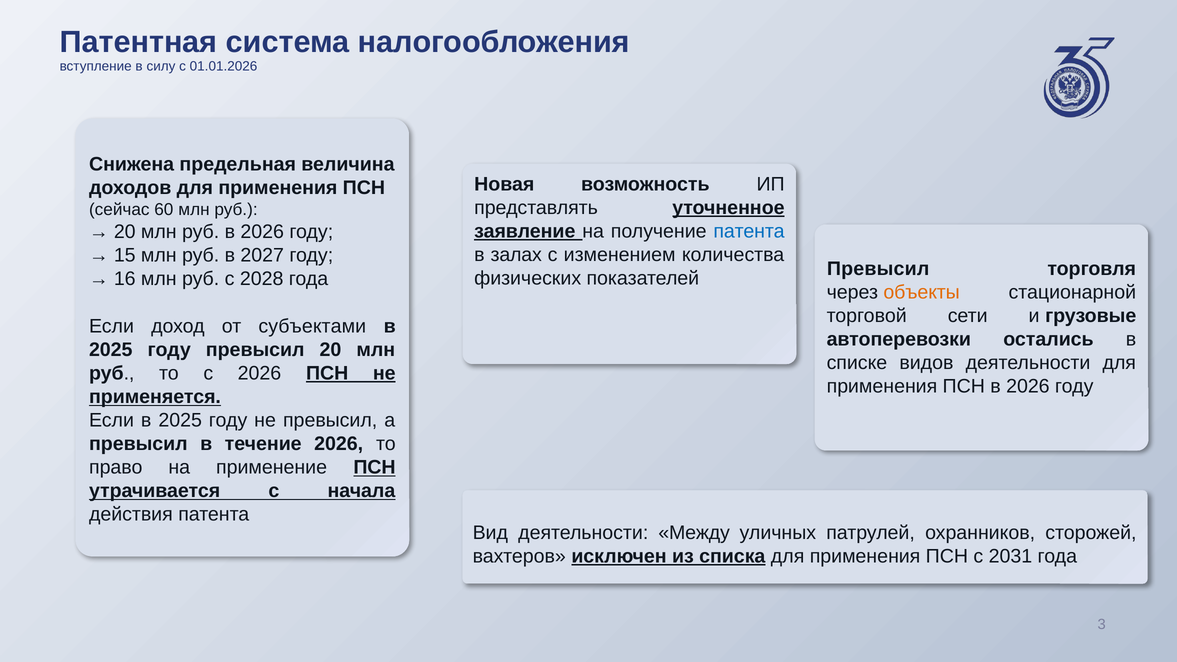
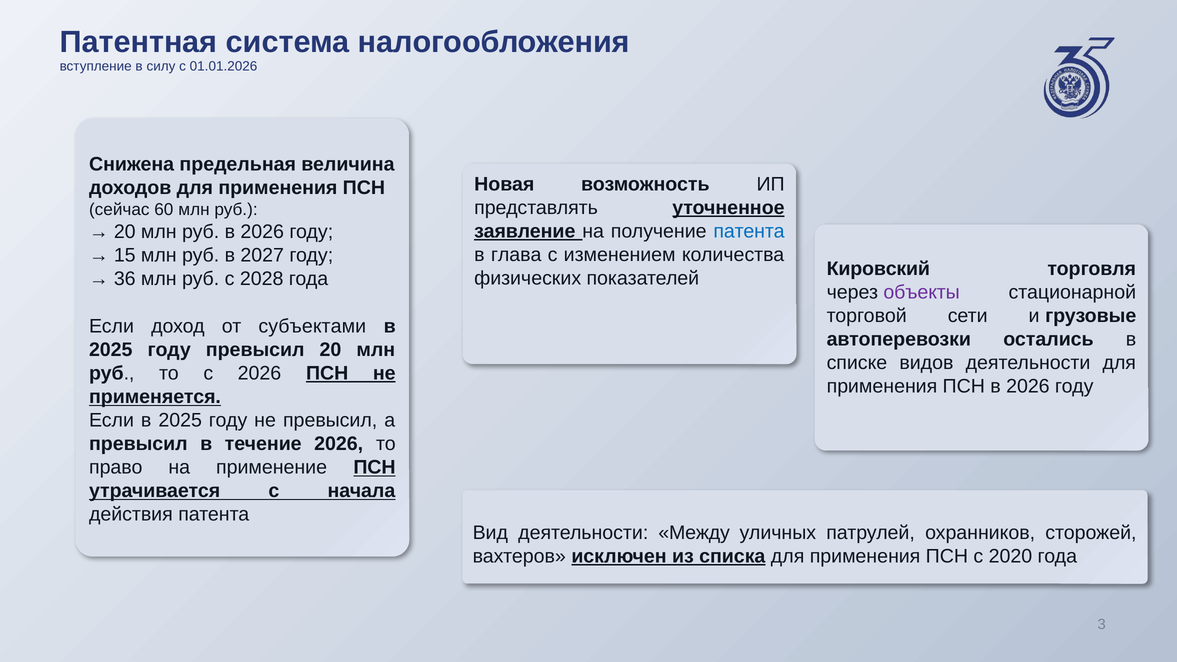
залах: залах -> глава
показателей Превысил: Превысил -> Кировский
16: 16 -> 36
объекты colour: orange -> purple
2031: 2031 -> 2020
